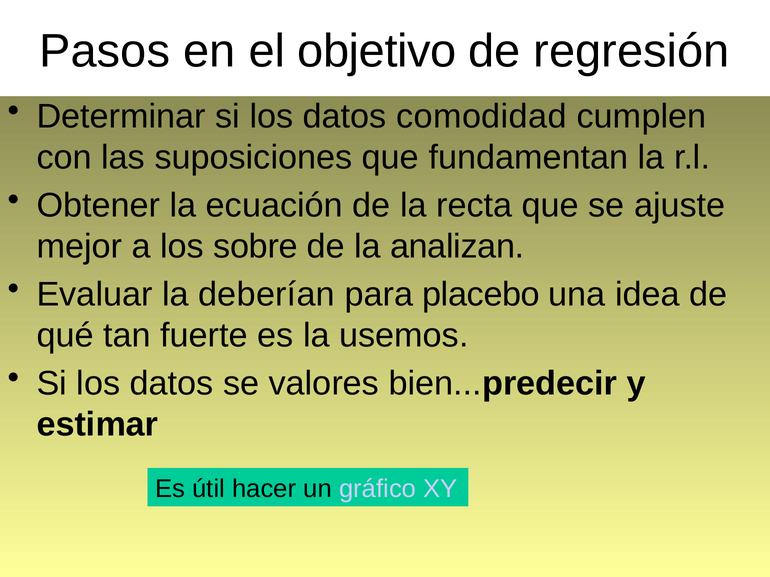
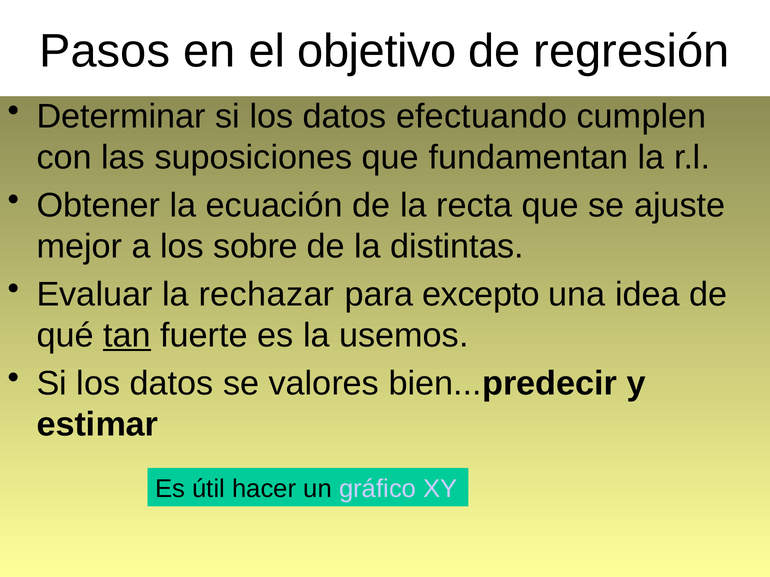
comodidad: comodidad -> efectuando
analizan: analizan -> distintas
deberían: deberían -> rechazar
placebo: placebo -> excepto
tan underline: none -> present
